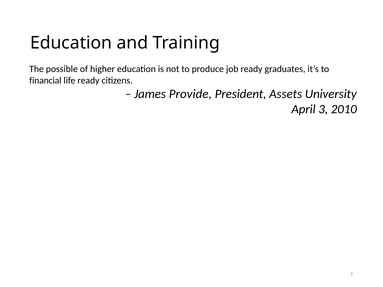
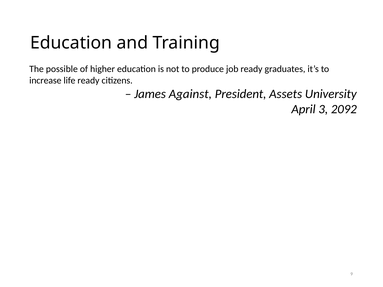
financial: financial -> increase
Provide: Provide -> Against
2010: 2010 -> 2092
